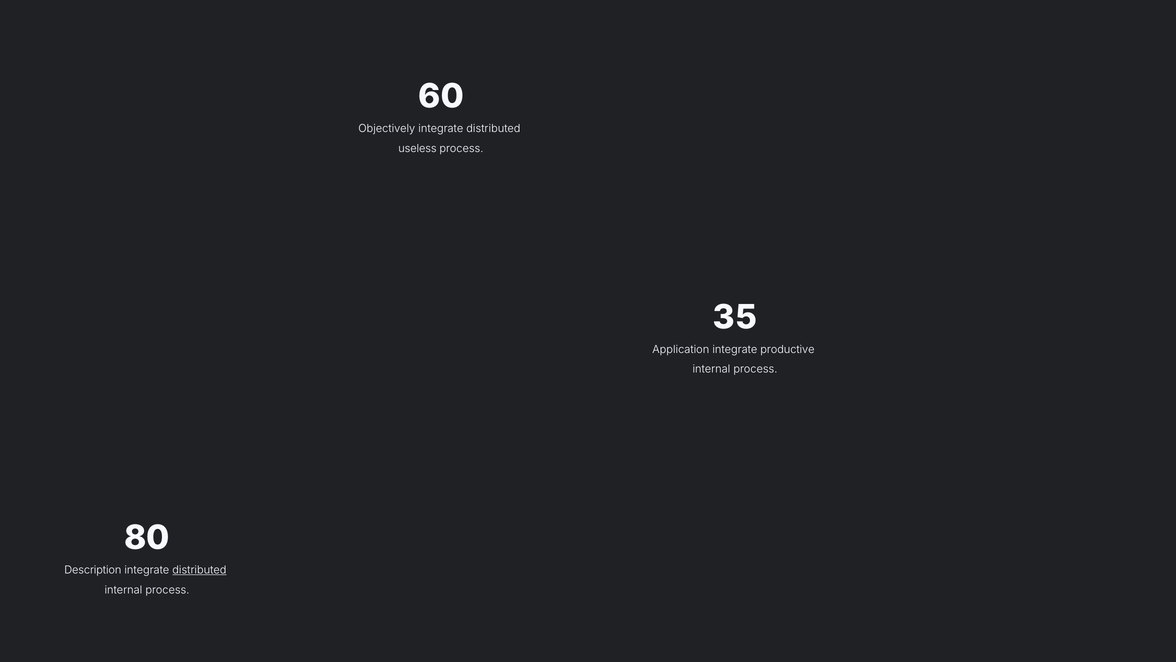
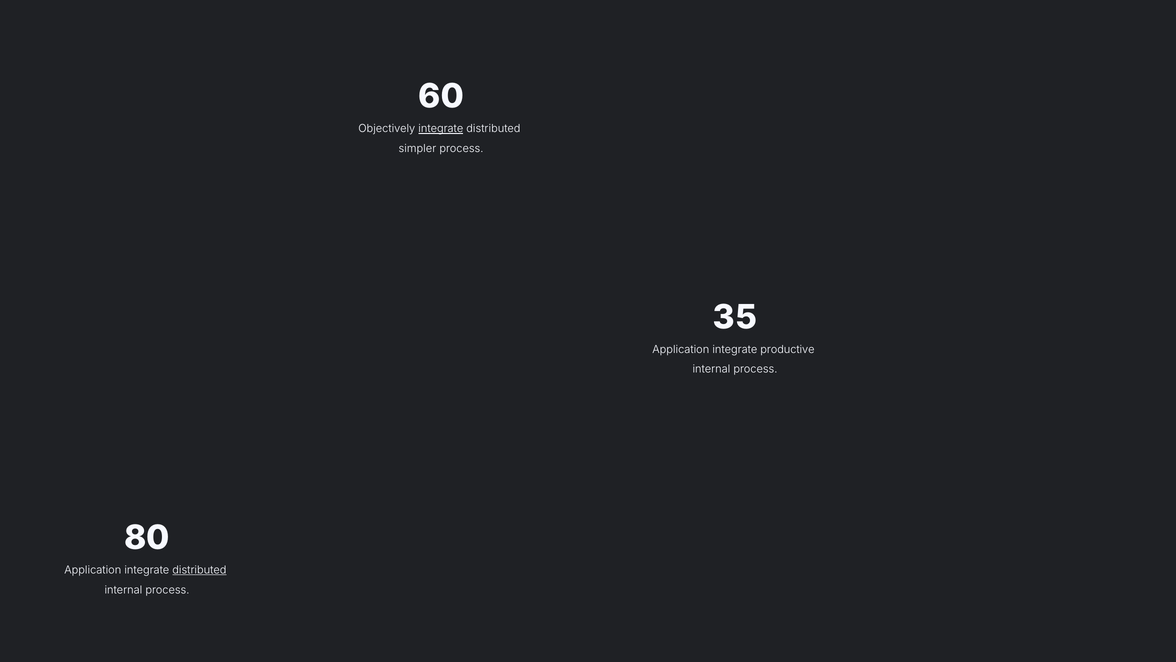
integrate at (441, 129) underline: none -> present
useless: useless -> simpler
Description at (93, 570): Description -> Application
